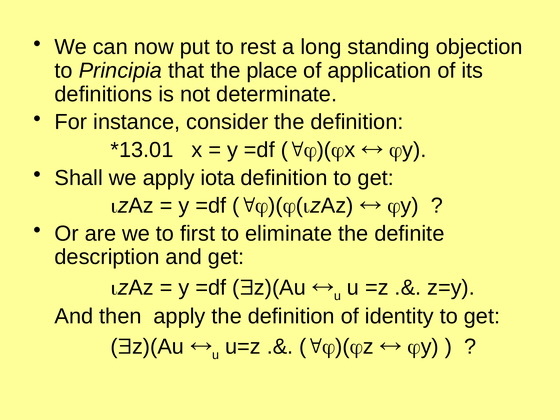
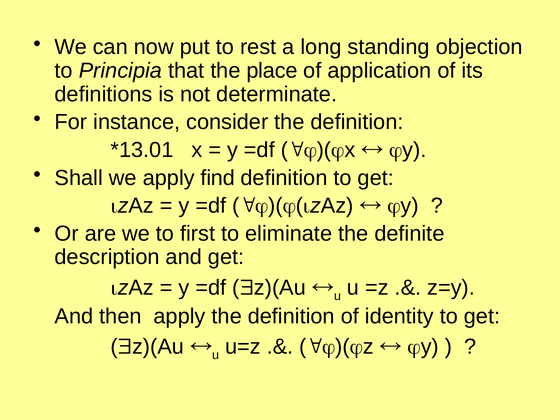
iota: iota -> find
